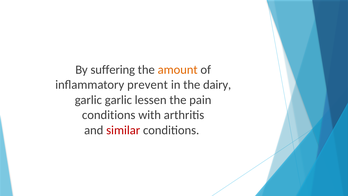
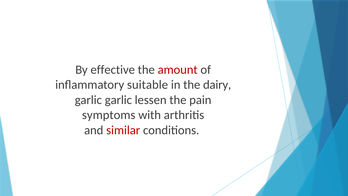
suffering: suffering -> effective
amount colour: orange -> red
prevent: prevent -> suitable
conditions at (109, 115): conditions -> symptoms
